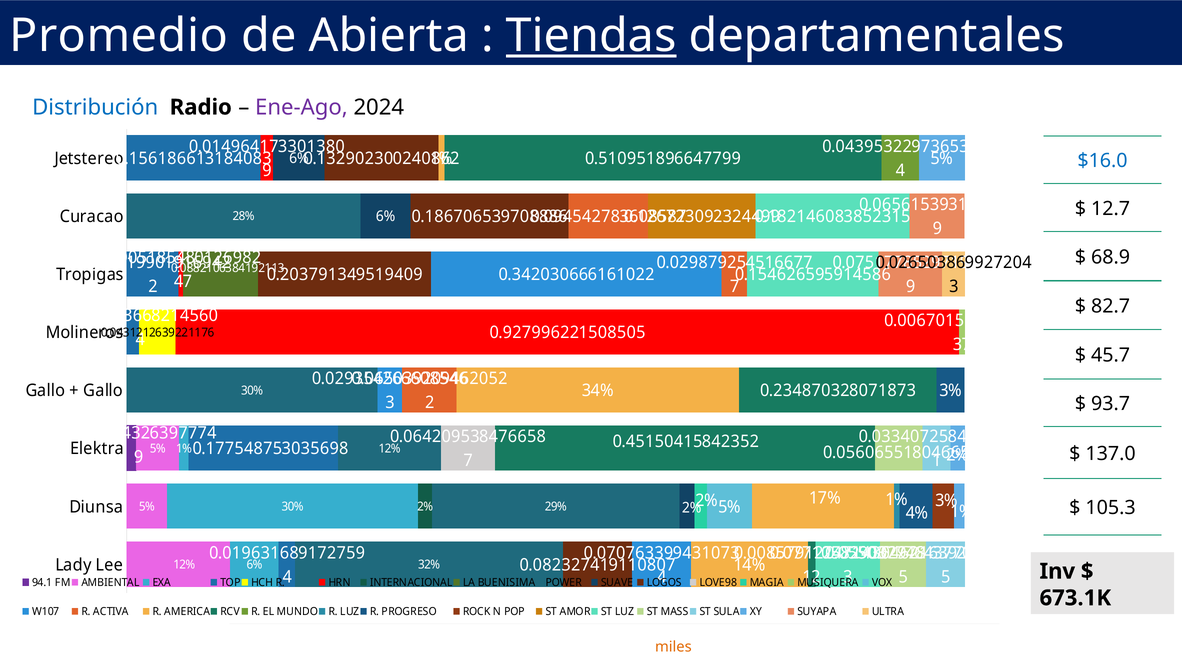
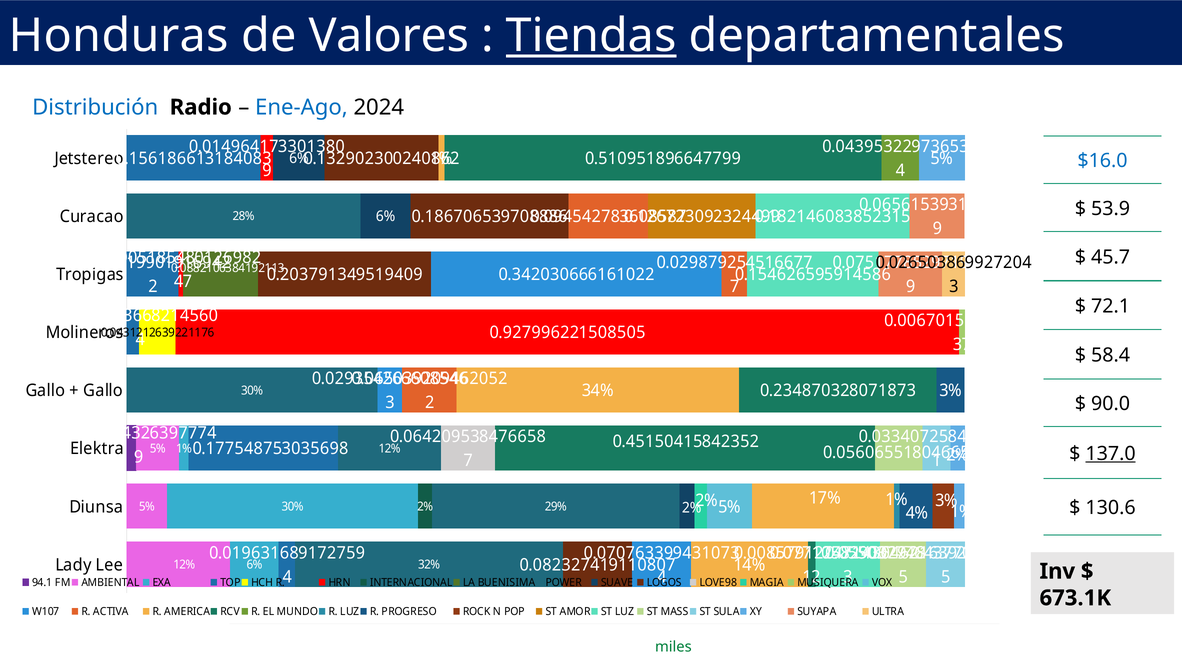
Promedio: Promedio -> Honduras
Abierta: Abierta -> Valores
Ene-Ago colour: purple -> blue
12.7: 12.7 -> 53.9
68.9: 68.9 -> 45.7
82.7: 82.7 -> 72.1
45.7: 45.7 -> 58.4
93.7: 93.7 -> 90.0
137.0 underline: none -> present
105.3: 105.3 -> 130.6
miles colour: orange -> green
